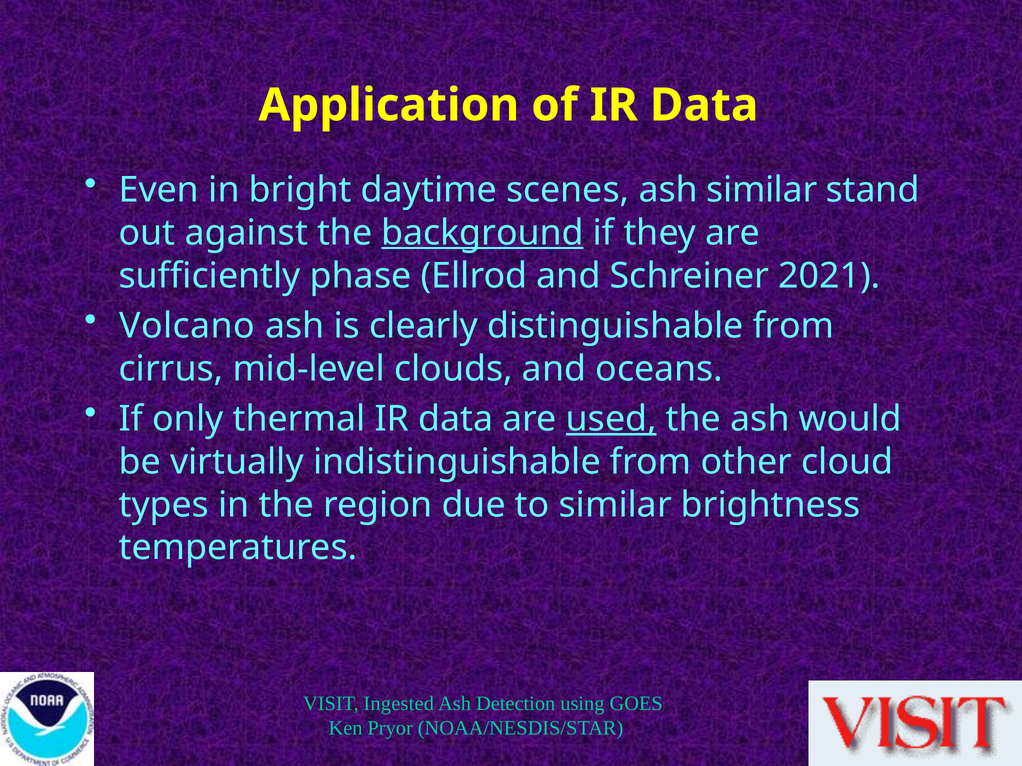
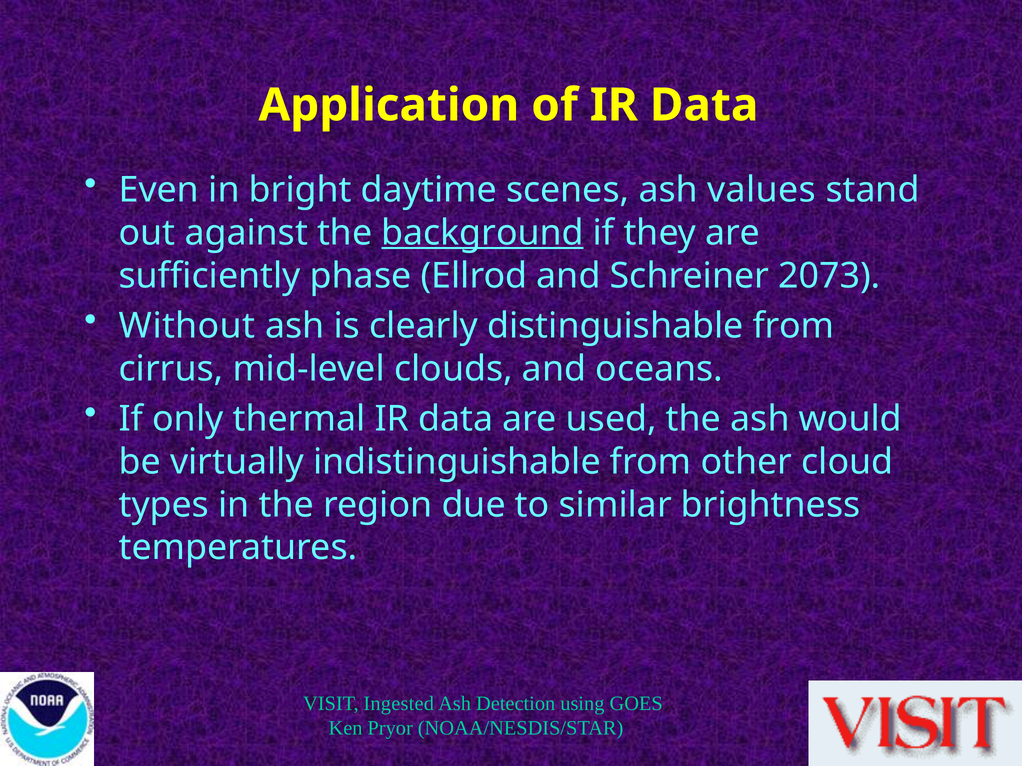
ash similar: similar -> values
2021: 2021 -> 2073
Volcano: Volcano -> Without
used underline: present -> none
